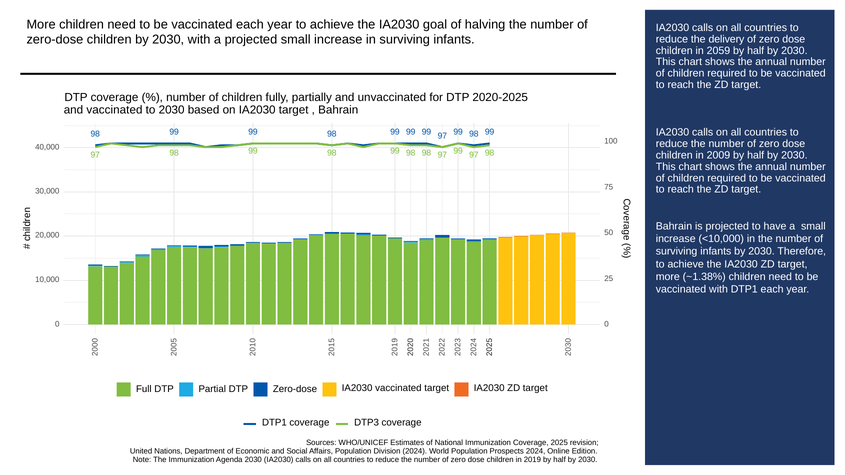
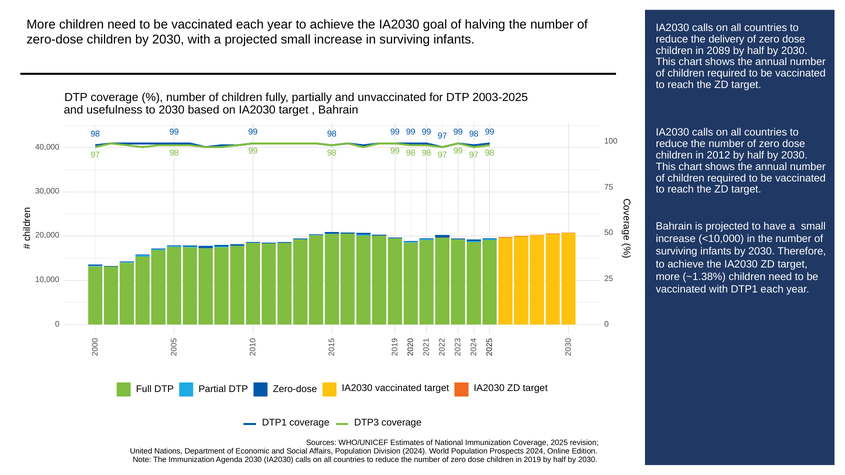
2059: 2059 -> 2089
2020-2025: 2020-2025 -> 2003-2025
and vaccinated: vaccinated -> usefulness
2009: 2009 -> 2012
